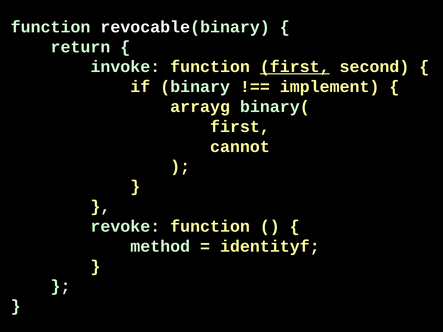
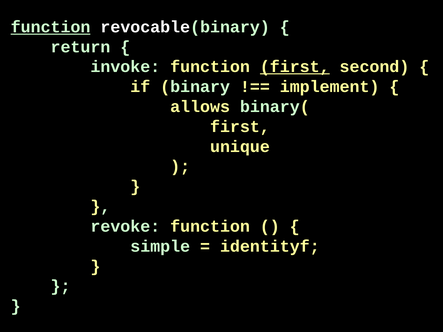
function at (51, 27) underline: none -> present
arrayg: arrayg -> allows
cannot: cannot -> unique
method: method -> simple
